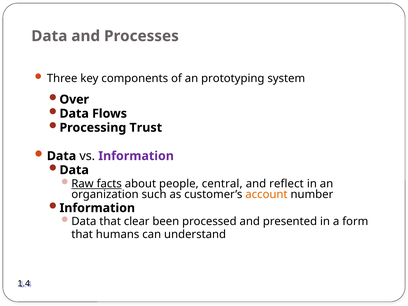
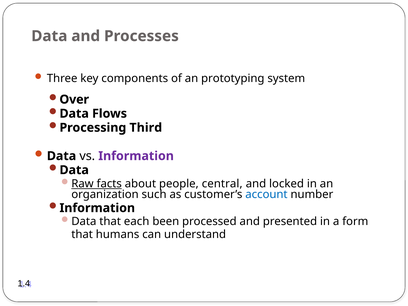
Trust: Trust -> Third
reflect: reflect -> locked
account colour: orange -> blue
clear: clear -> each
